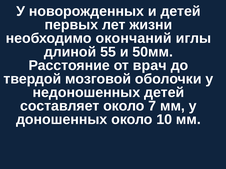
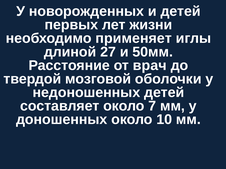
окончаний: окончаний -> применяет
55: 55 -> 27
